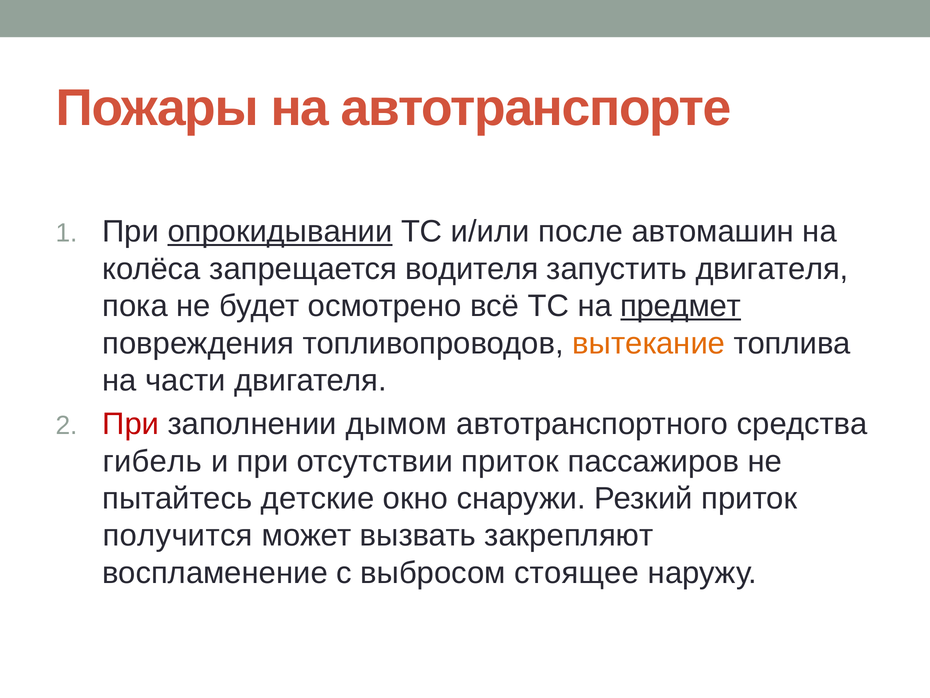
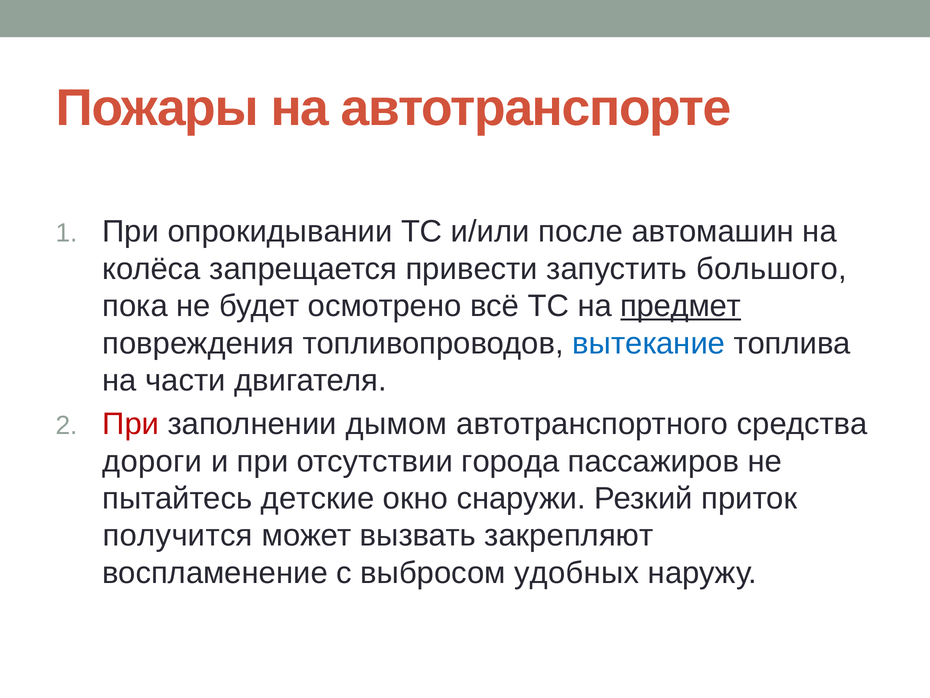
опрокидывании underline: present -> none
водителя: водителя -> привести
запустить двигателя: двигателя -> большого
вытекание colour: orange -> blue
гибель: гибель -> дороги
отсутствии приток: приток -> города
стоящее: стоящее -> удобных
